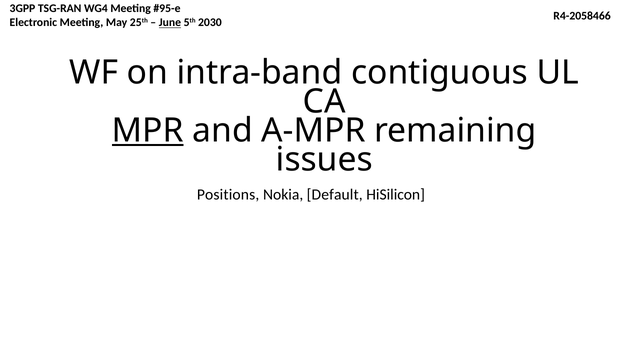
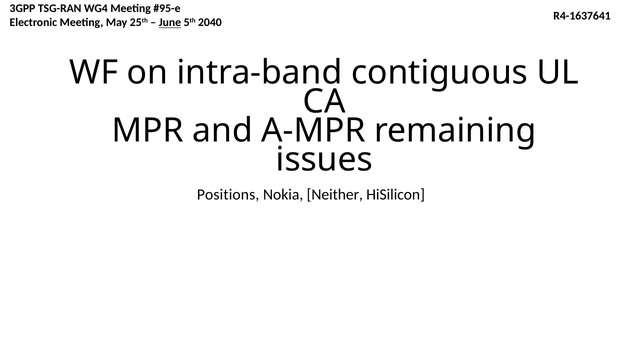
R4-2058466: R4-2058466 -> R4-1637641
2030: 2030 -> 2040
MPR underline: present -> none
Default: Default -> Neither
